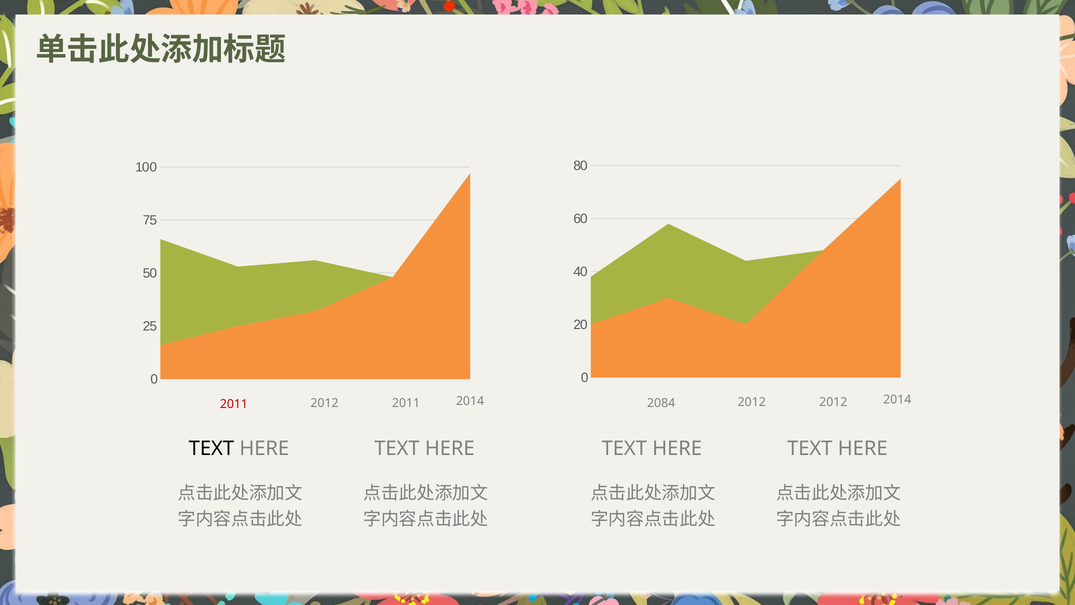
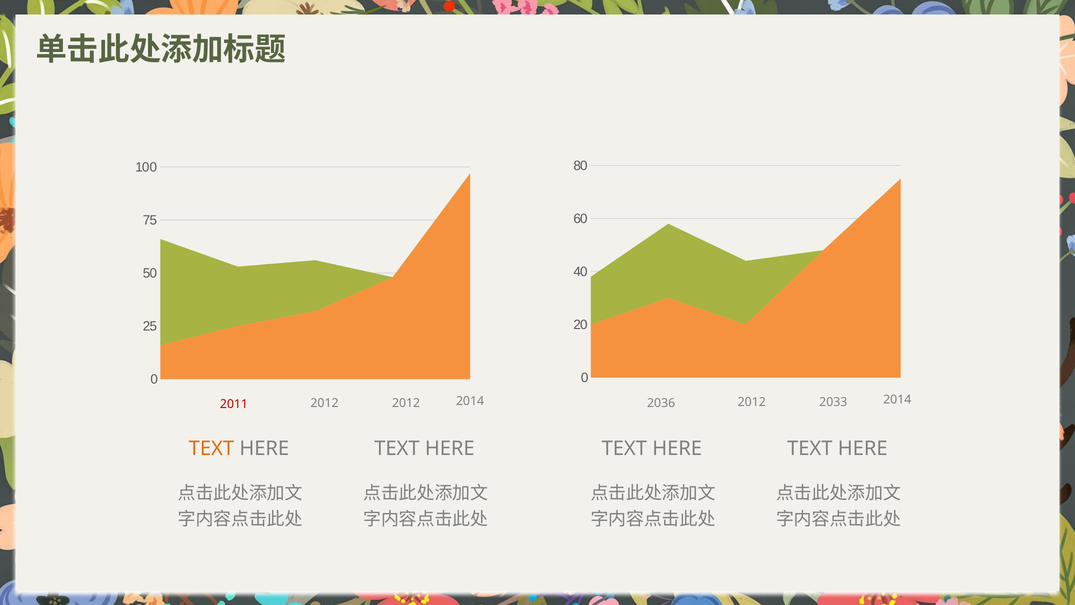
2012 2011: 2011 -> 2012
2084: 2084 -> 2036
2012 2012: 2012 -> 2033
TEXT at (211, 448) colour: black -> orange
